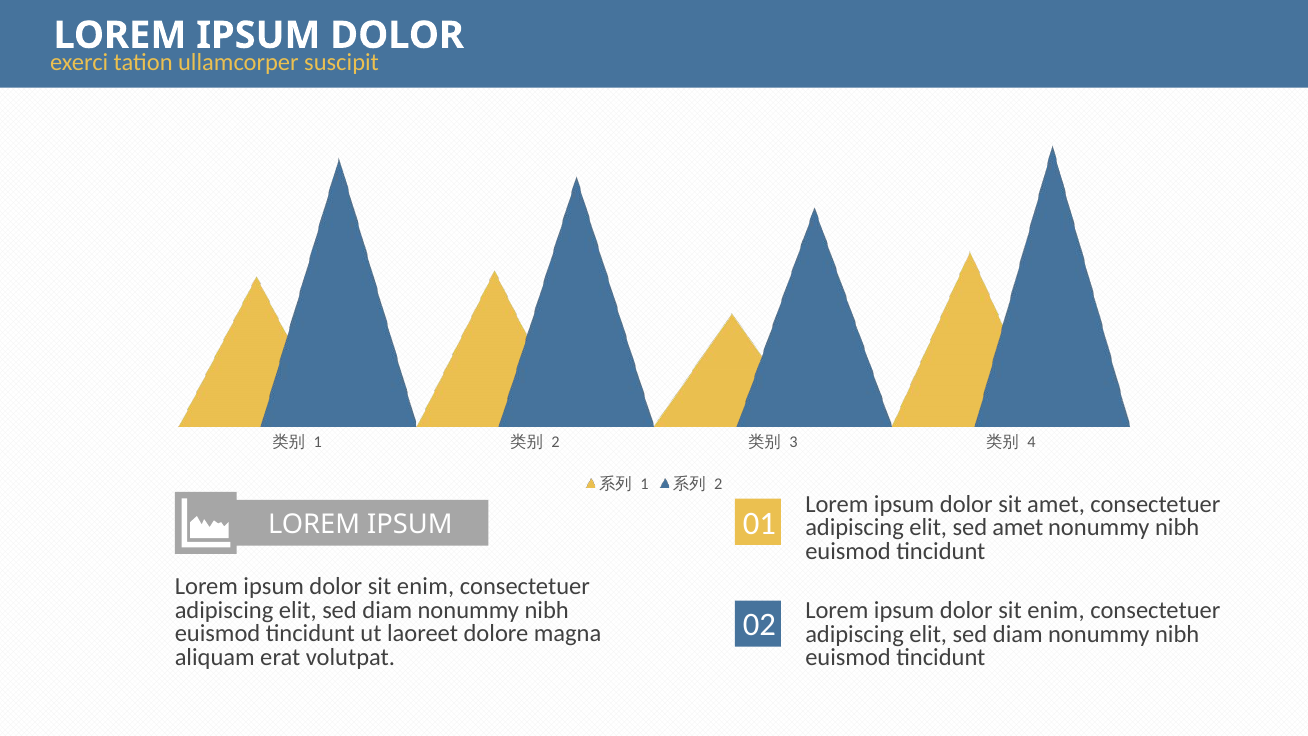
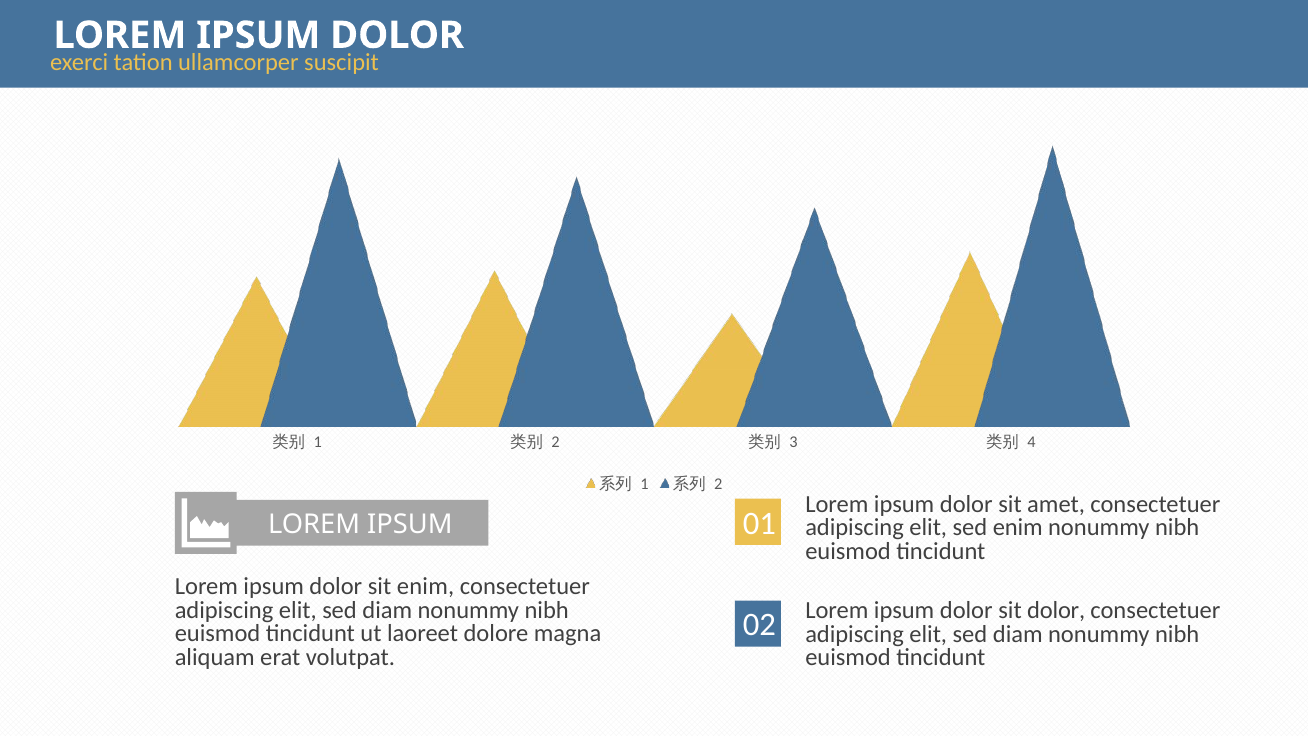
sed amet: amet -> enim
enim at (1056, 610): enim -> dolor
